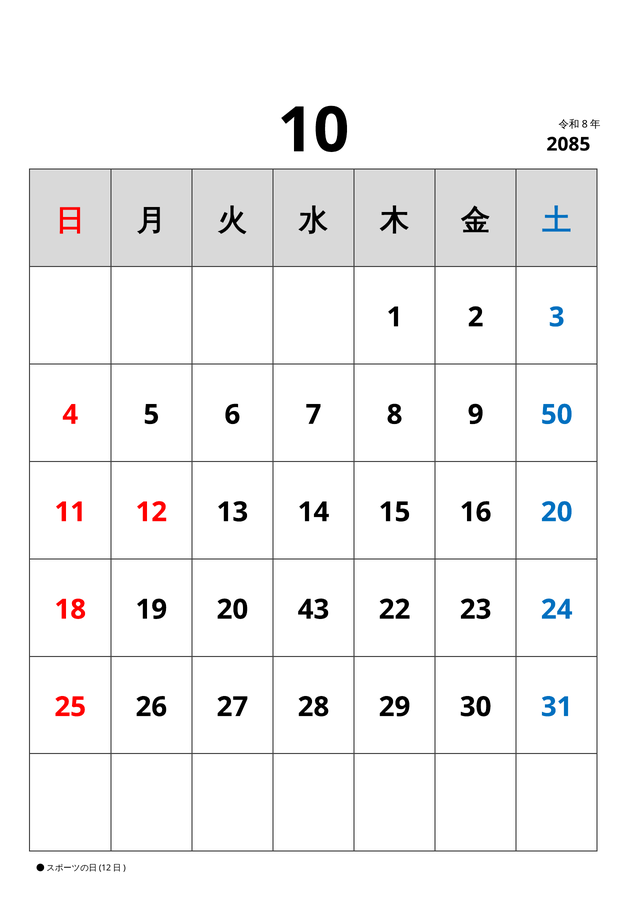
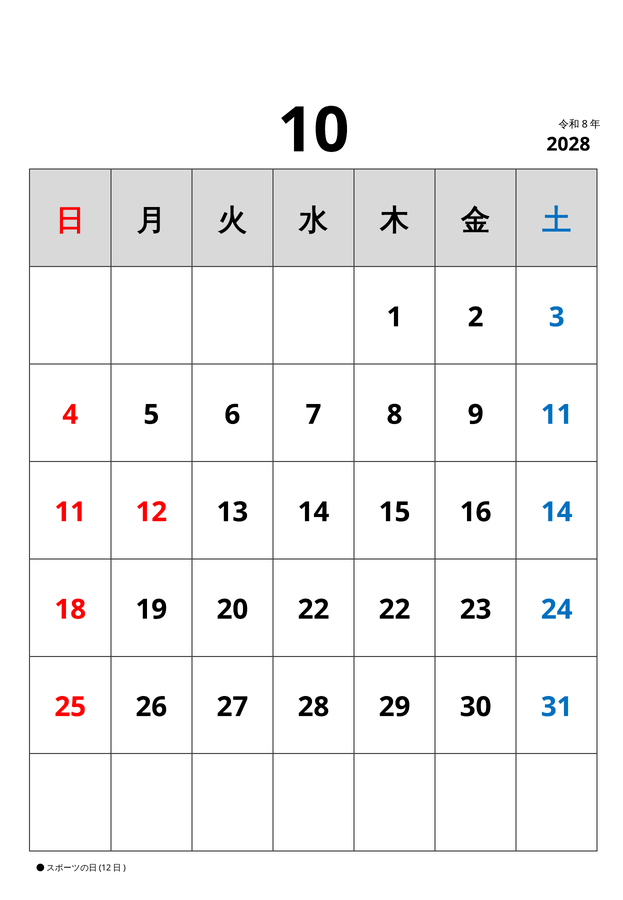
2085: 2085 -> 2028
9 50: 50 -> 11
16 20: 20 -> 14
20 43: 43 -> 22
